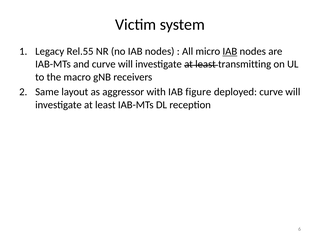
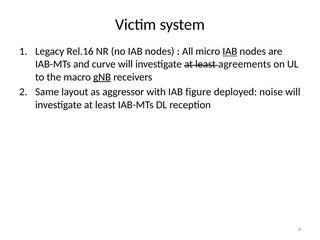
Rel.55: Rel.55 -> Rel.16
transmitting: transmitting -> agreements
gNB underline: none -> present
deployed curve: curve -> noise
